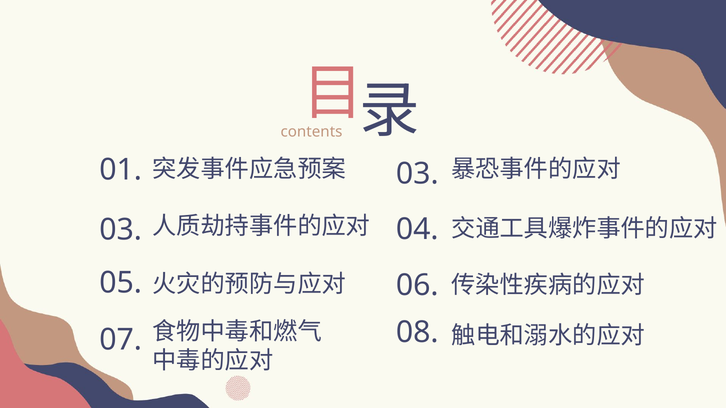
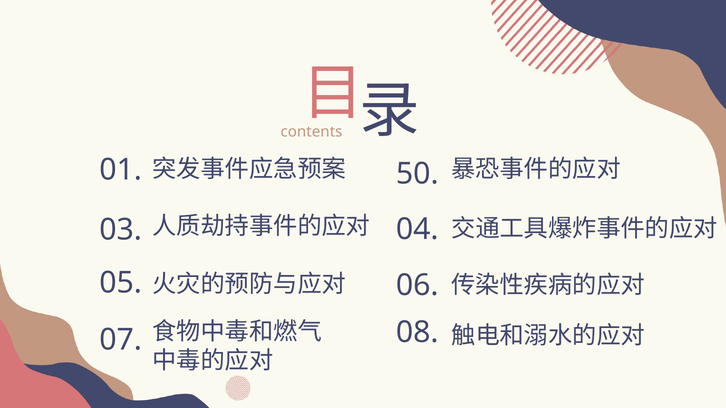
03 at (417, 174): 03 -> 50
